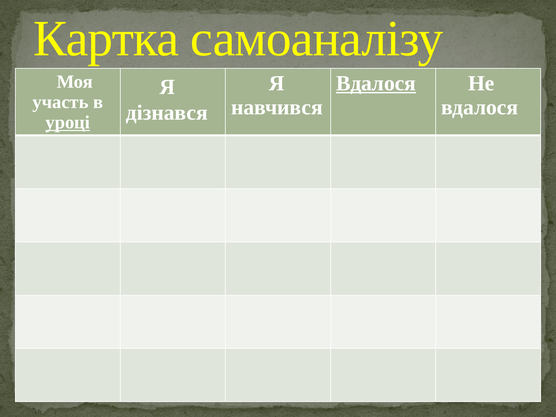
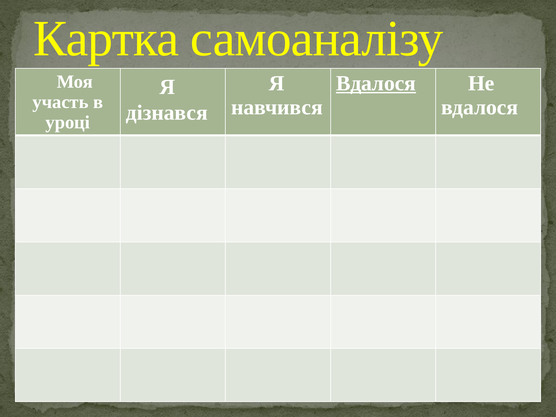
уроці underline: present -> none
